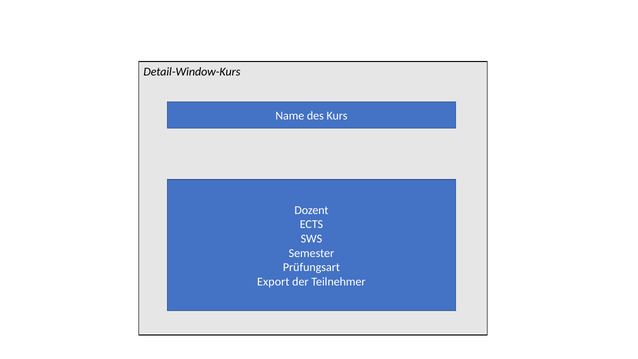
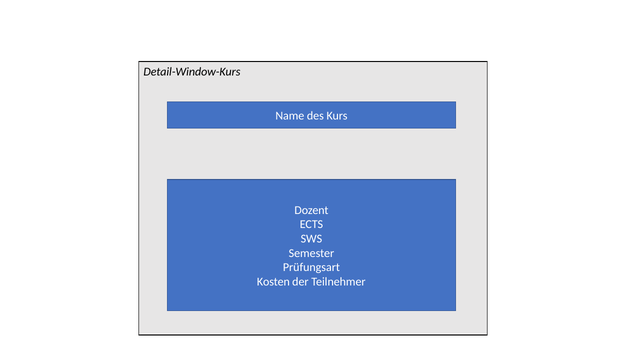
Export: Export -> Kosten
